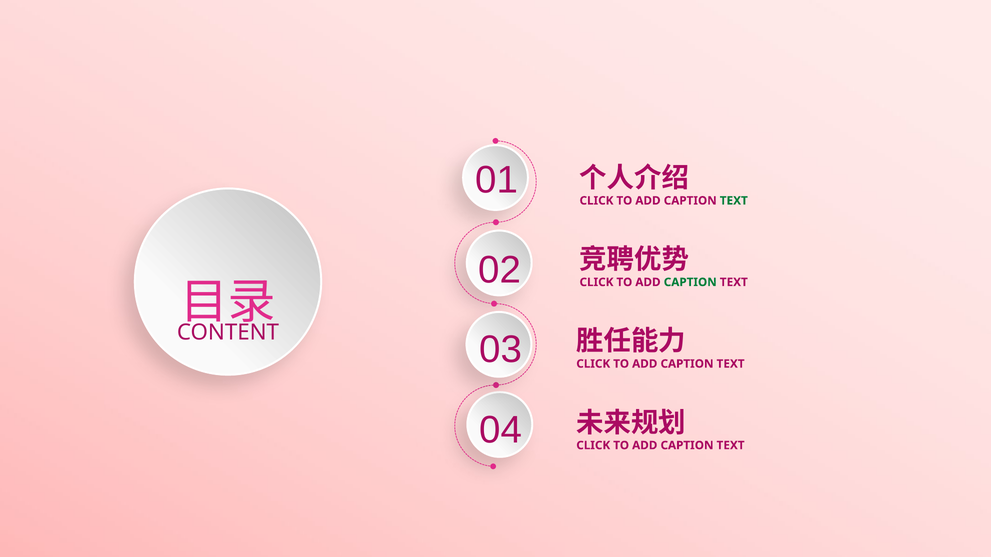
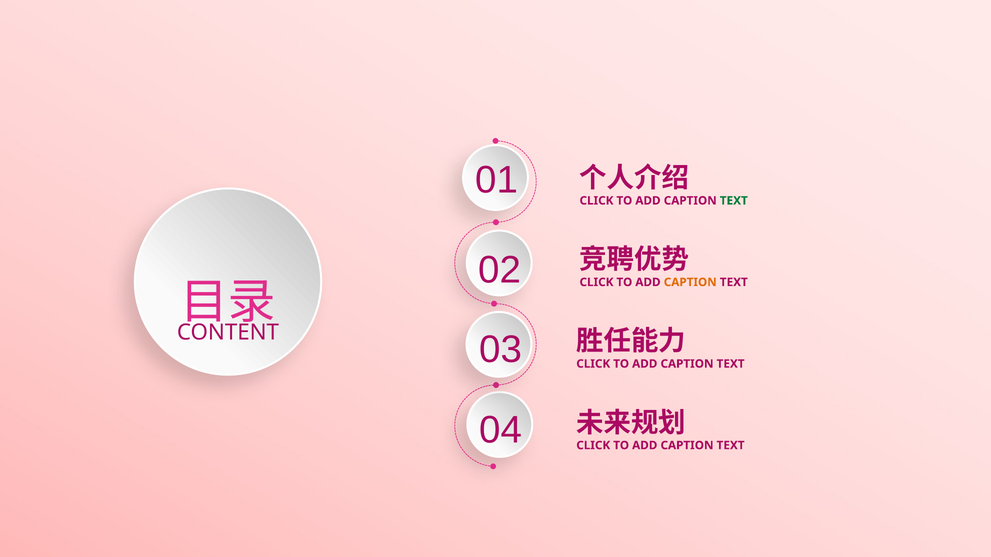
CAPTION at (690, 282) colour: green -> orange
